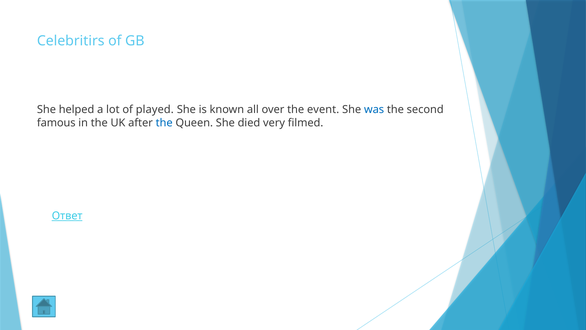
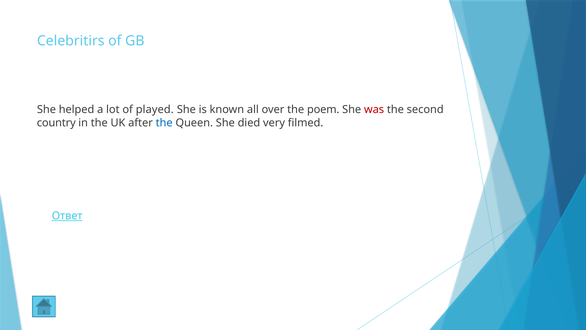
event: event -> poem
was colour: blue -> red
famous: famous -> country
